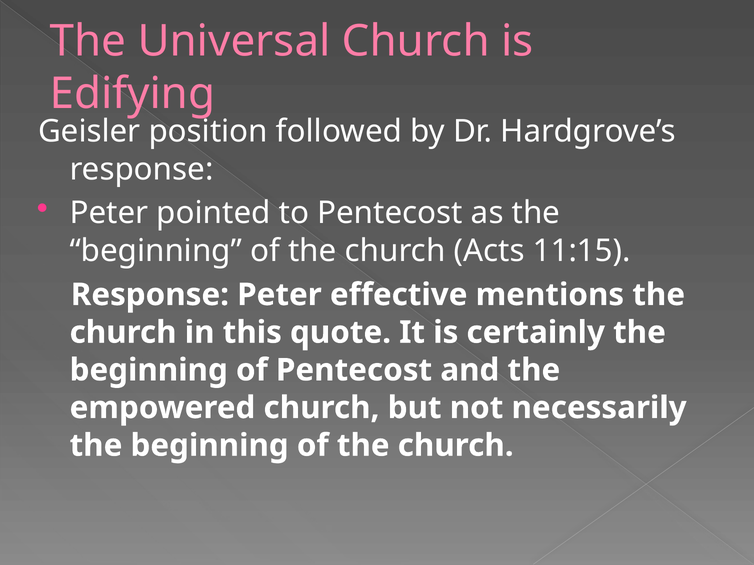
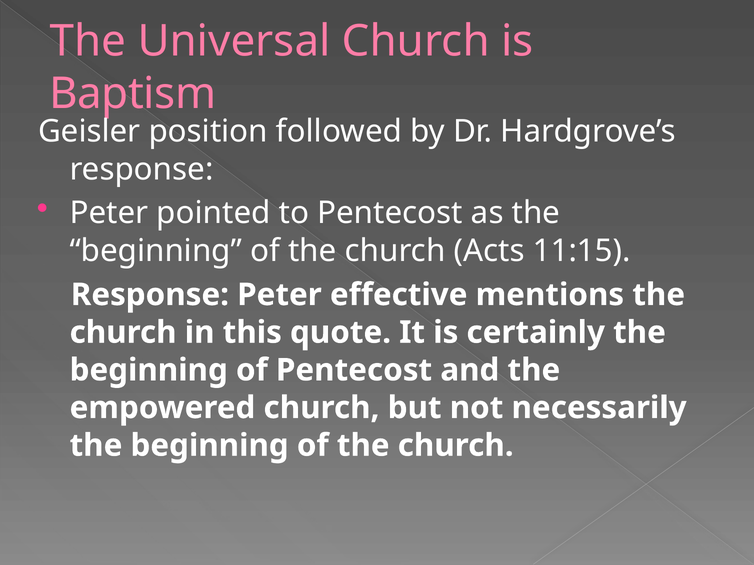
Edifying: Edifying -> Baptism
